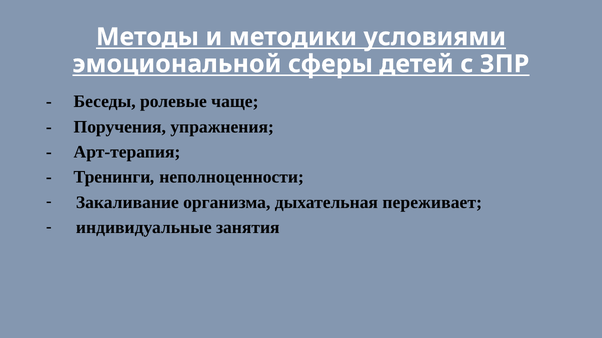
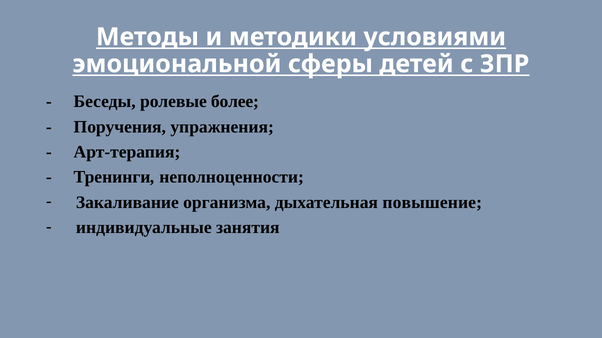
чаще: чаще -> более
переживает: переживает -> повышение
